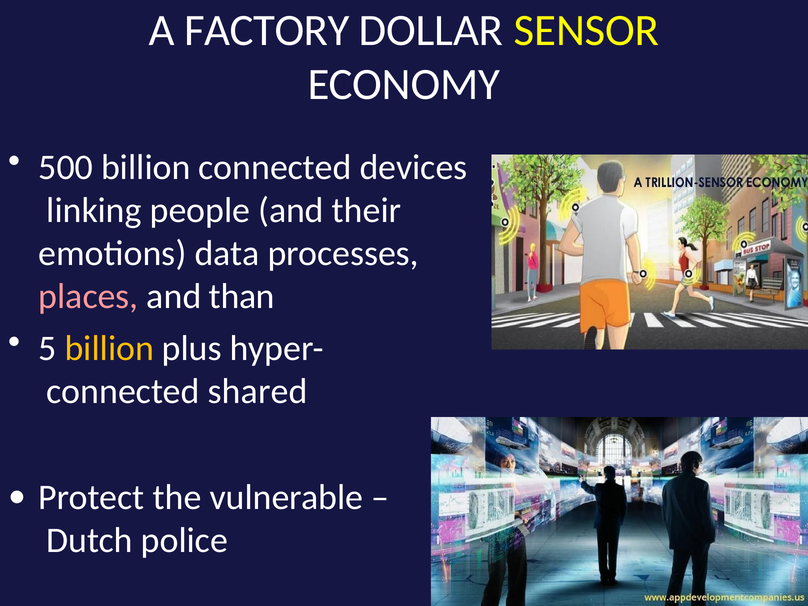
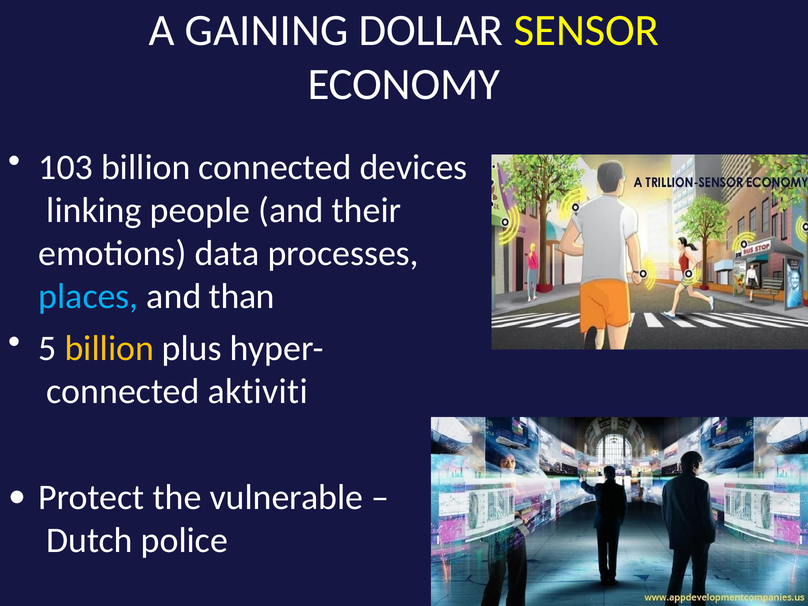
FACTORY: FACTORY -> GAINING
500: 500 -> 103
places colour: pink -> light blue
shared: shared -> aktiviti
